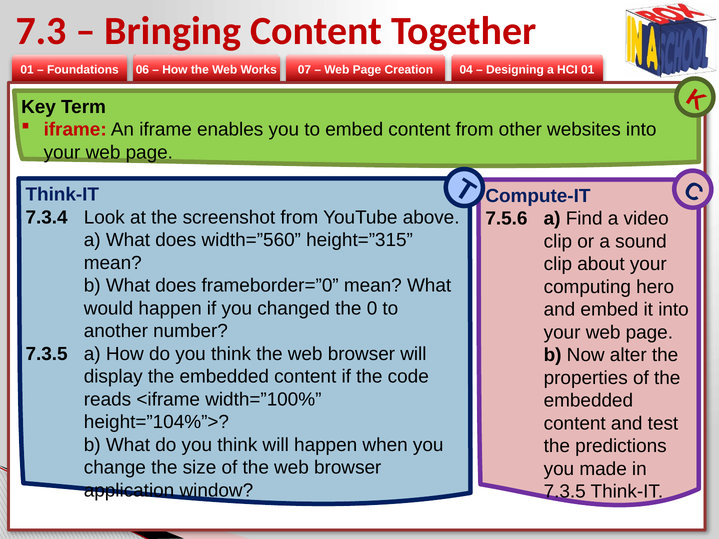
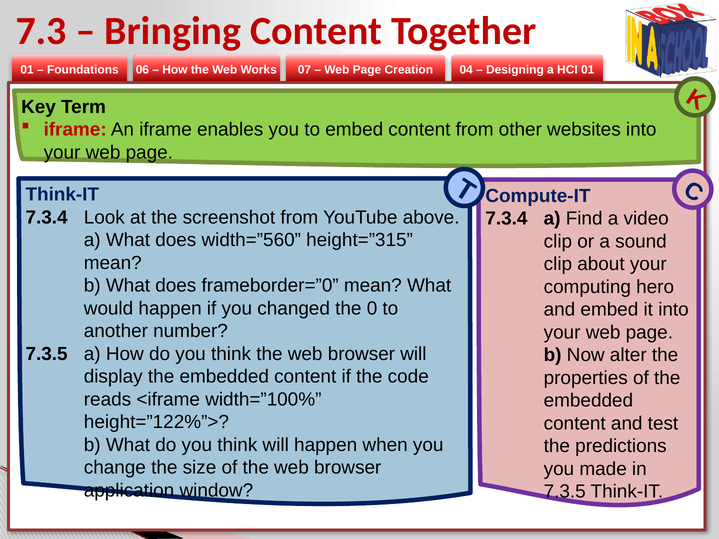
7.5.6 at (506, 219): 7.5.6 -> 7.3.4
height=”104%”>: height=”104%”> -> height=”122%”>
